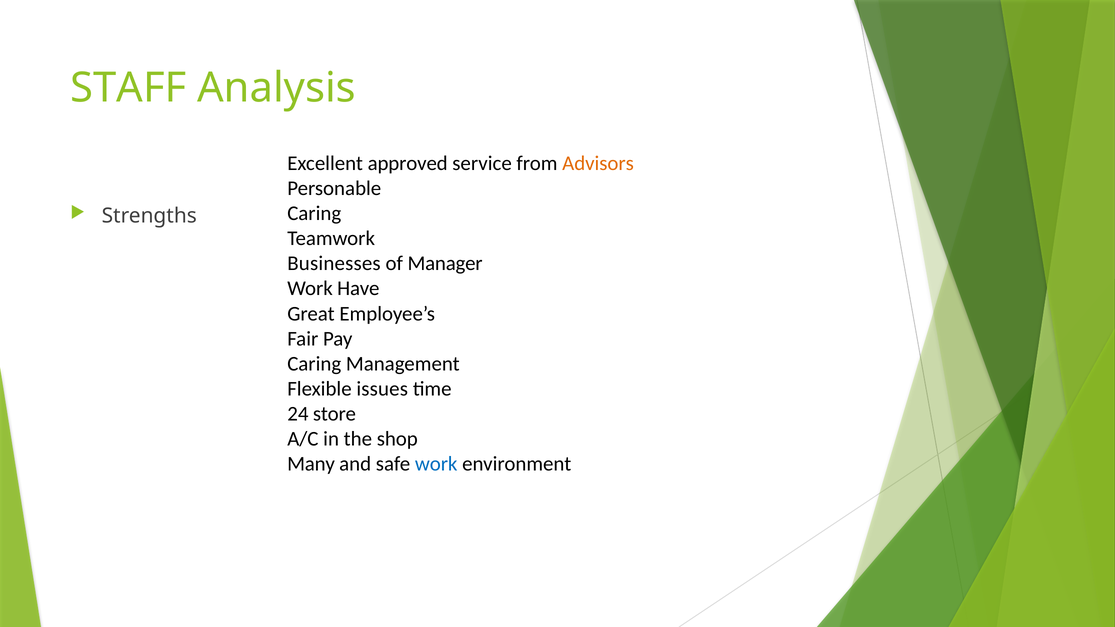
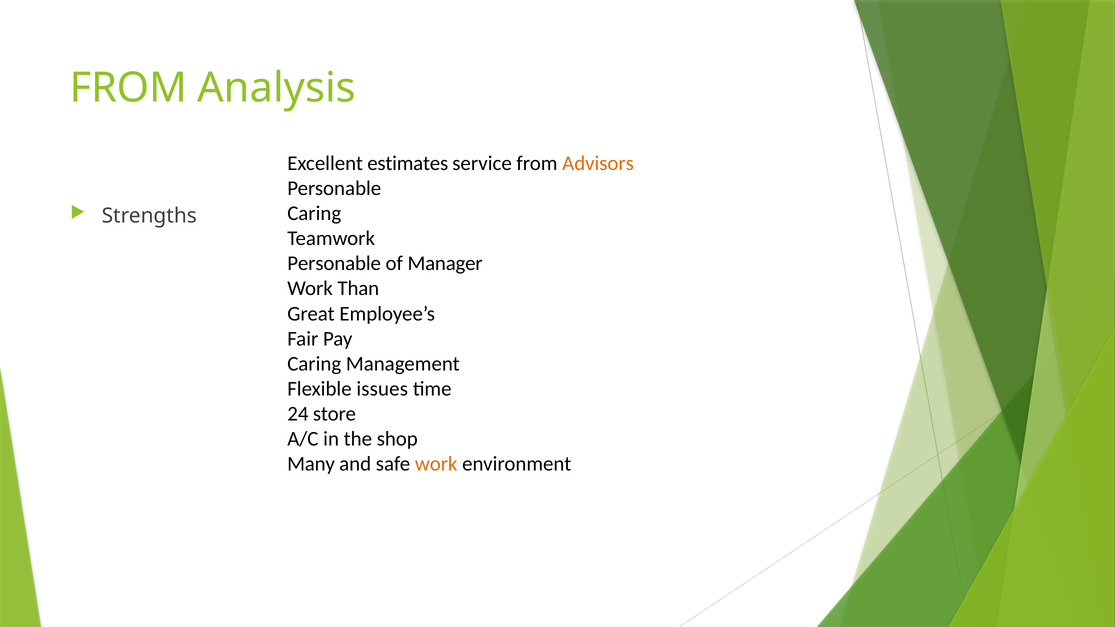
STAFF at (128, 88): STAFF -> FROM
approved: approved -> estimates
Businesses at (334, 264): Businesses -> Personable
Have: Have -> Than
work at (436, 464) colour: blue -> orange
